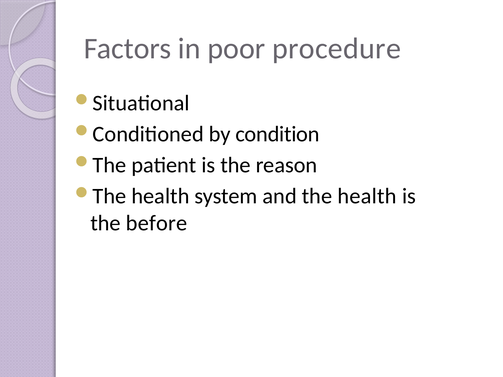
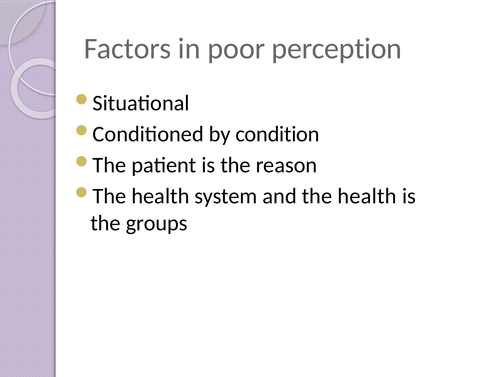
procedure: procedure -> perception
before: before -> groups
